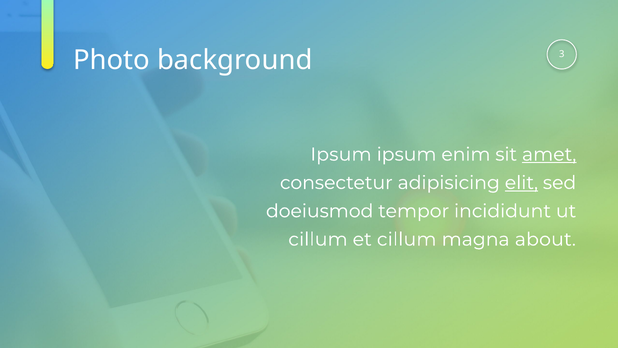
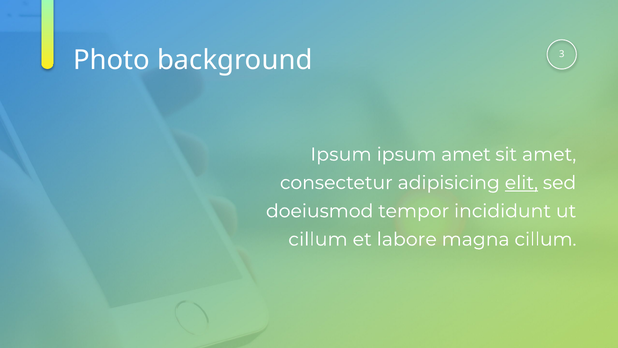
ipsum enim: enim -> amet
amet at (549, 154) underline: present -> none
et cillum: cillum -> labore
magna about: about -> cillum
